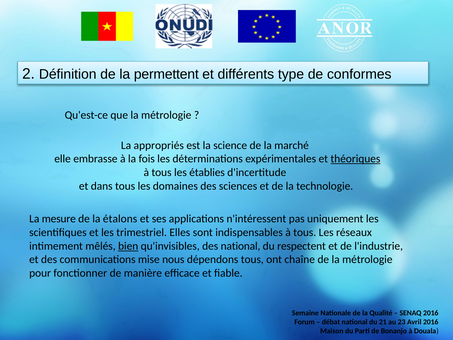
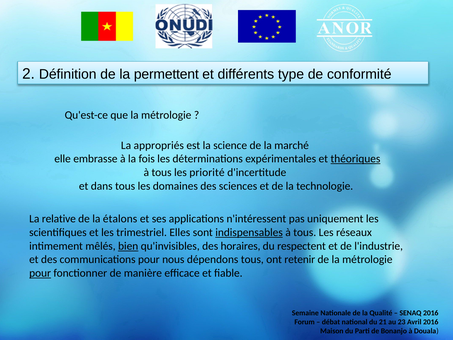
conformes: conformes -> conformité
établies: établies -> priorité
mesure: mesure -> relative
indispensables underline: none -> present
des national: national -> horaires
communications mise: mise -> pour
chaîne: chaîne -> retenir
pour at (40, 273) underline: none -> present
